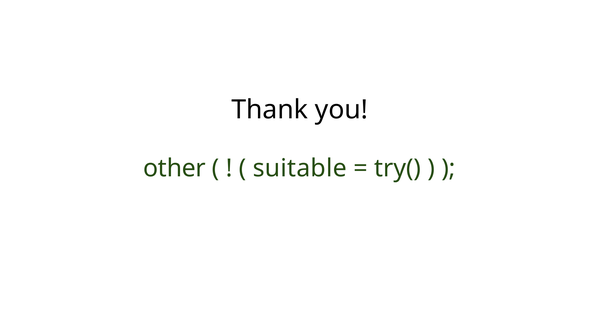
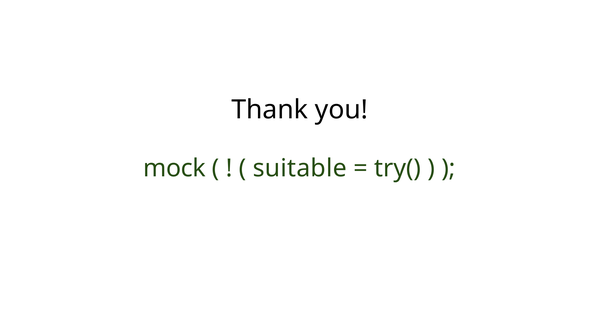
other: other -> mock
